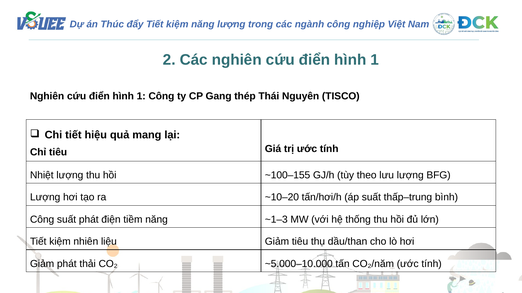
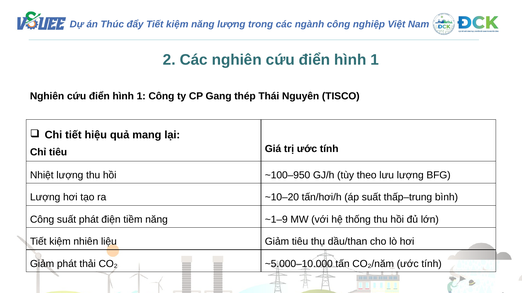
~100–155: ~100–155 -> ~100–950
~1–3: ~1–3 -> ~1–9
